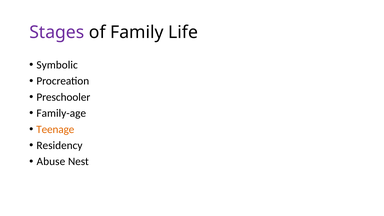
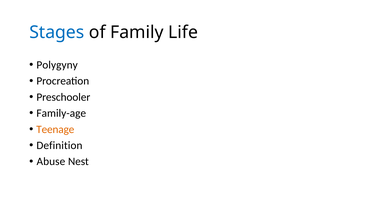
Stages colour: purple -> blue
Symbolic: Symbolic -> Polygyny
Residency: Residency -> Definition
